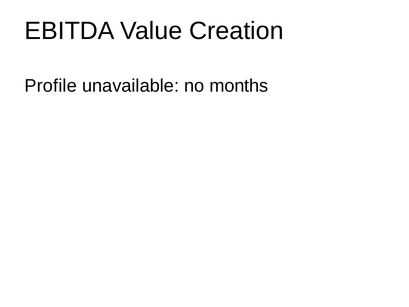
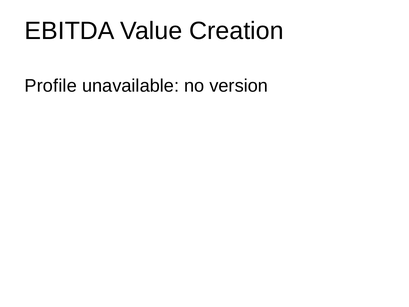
months: months -> version
